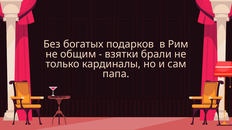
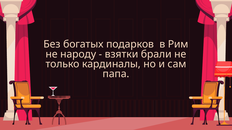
общим: общим -> народу
